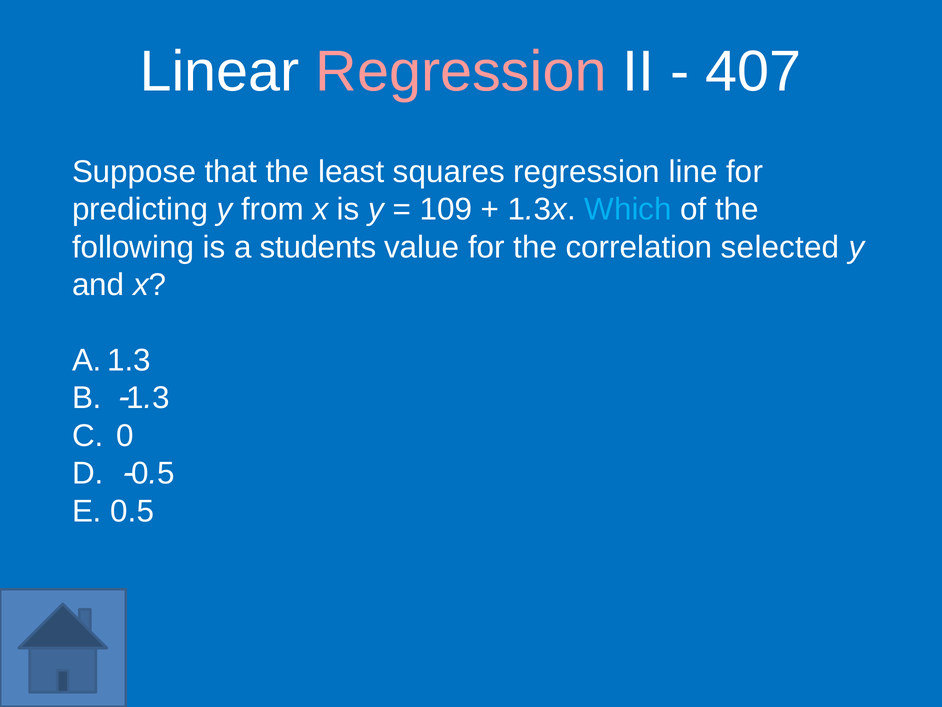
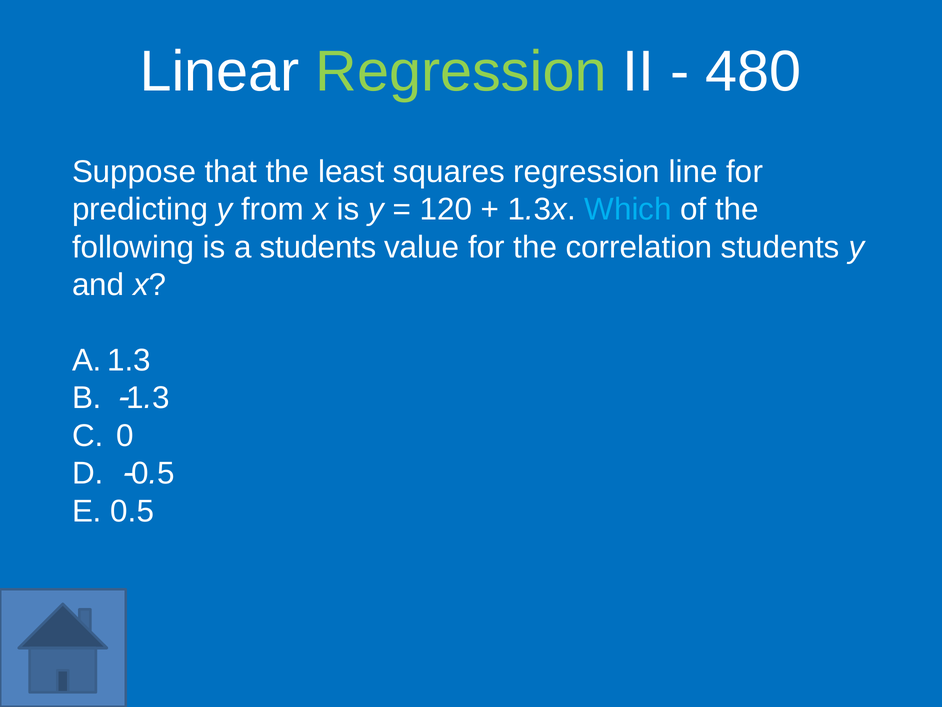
Regression at (461, 71) colour: pink -> light green
407: 407 -> 480
109: 109 -> 120
correlation selected: selected -> students
